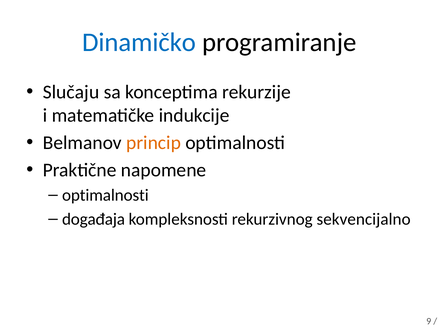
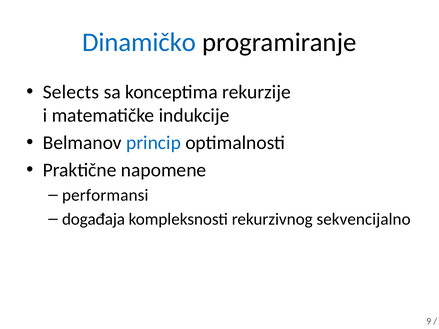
Slučaju: Slučaju -> Selects
princip colour: orange -> blue
optimalnosti at (105, 195): optimalnosti -> performansi
